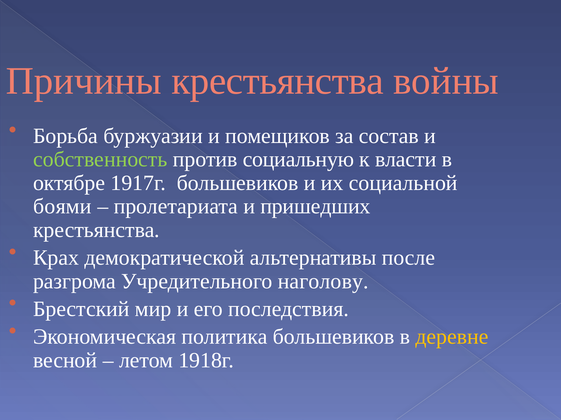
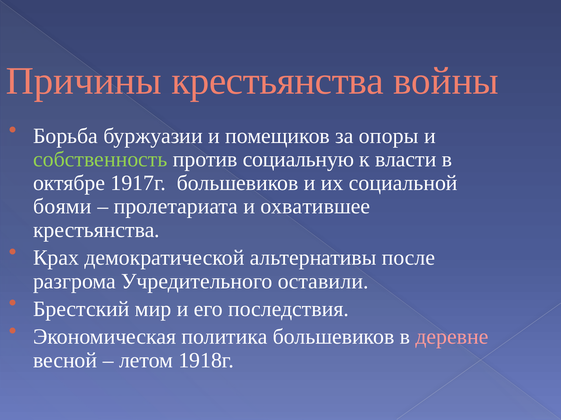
состав: состав -> опоры
пришедших: пришедших -> охватившее
наголову: наголову -> оставили
деревне colour: yellow -> pink
